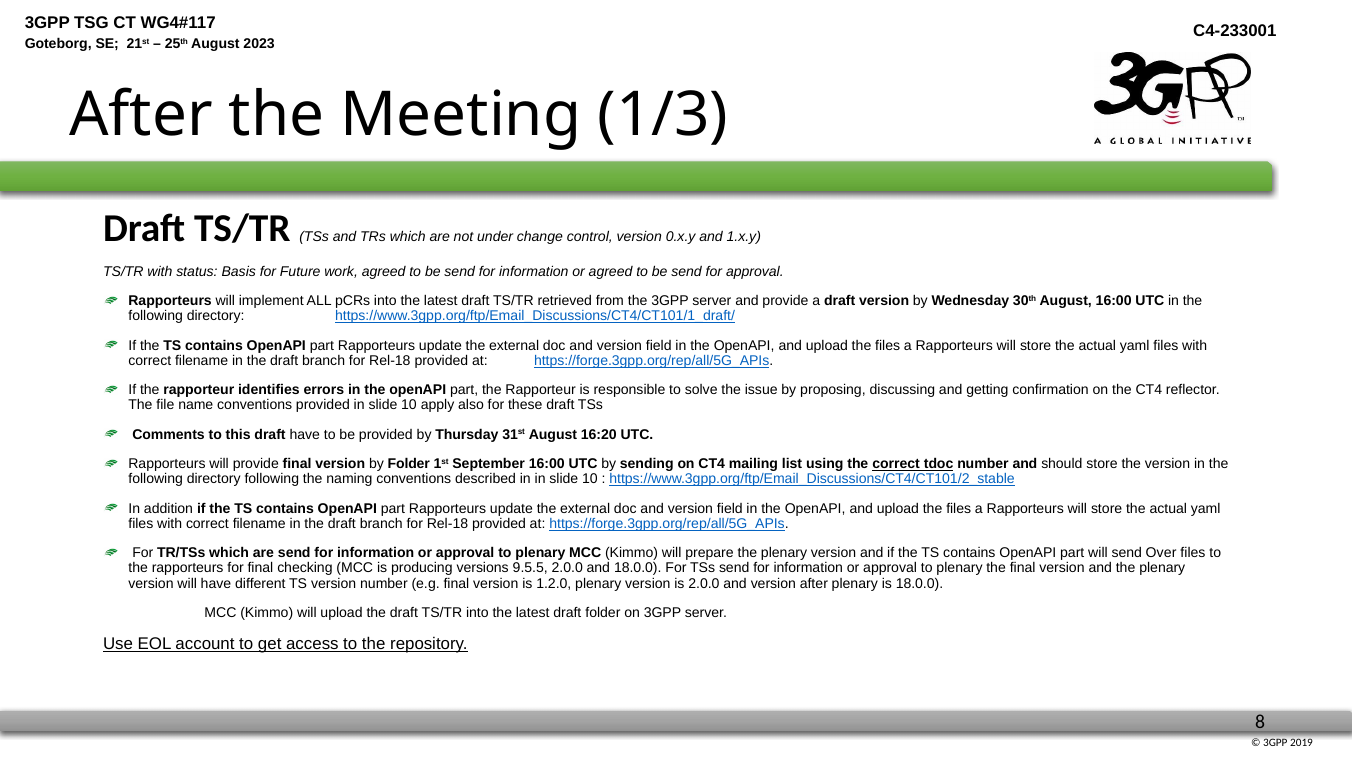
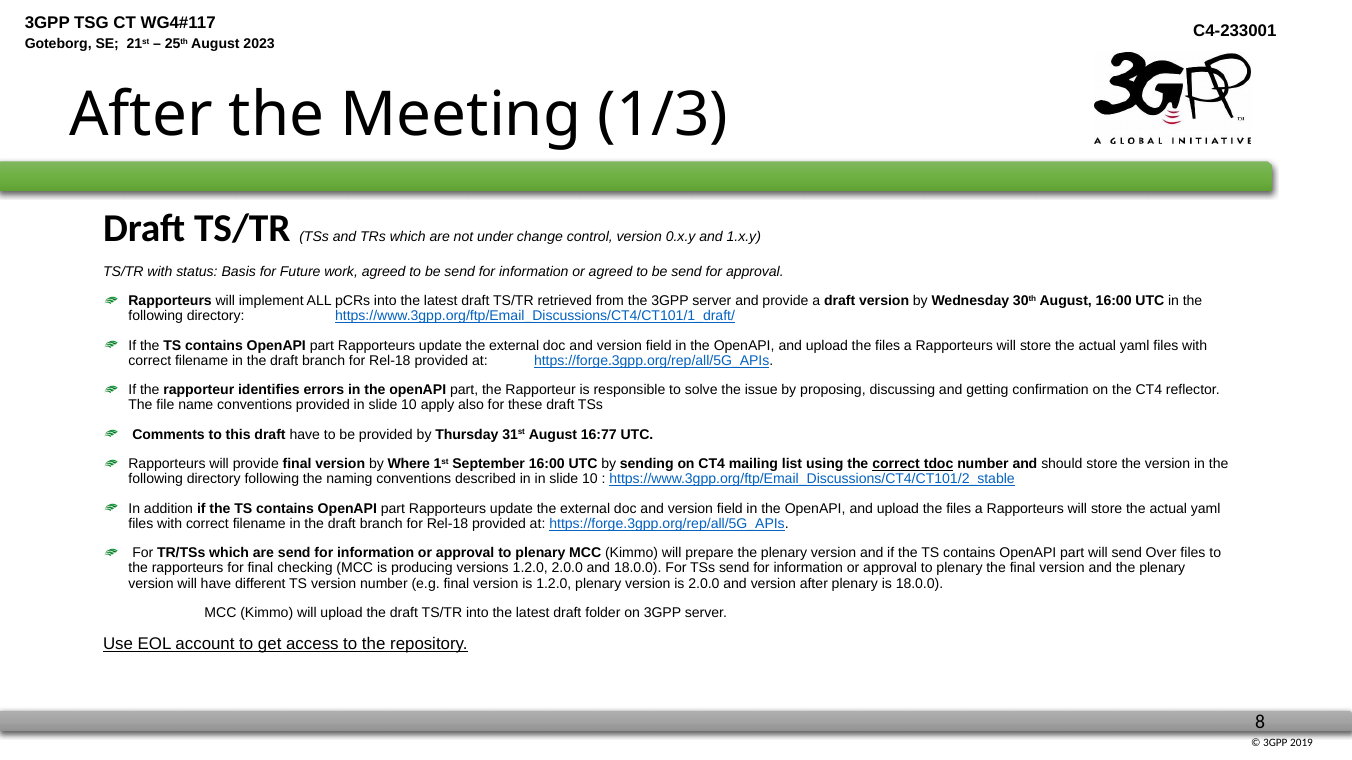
16:20: 16:20 -> 16:77
by Folder: Folder -> Where
versions 9.5.5: 9.5.5 -> 1.2.0
